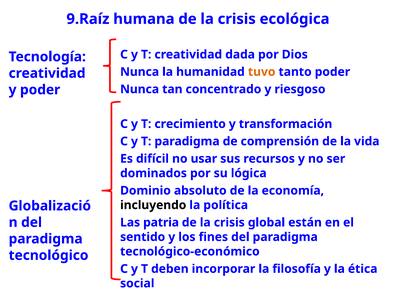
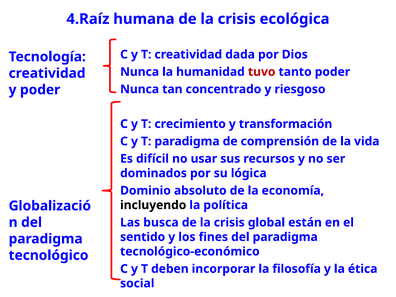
9.Raíz: 9.Raíz -> 4.Raíz
tuvo colour: orange -> red
patria: patria -> busca
